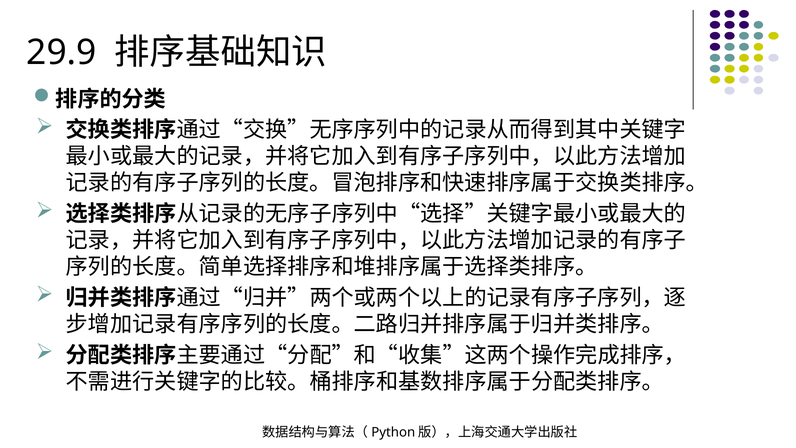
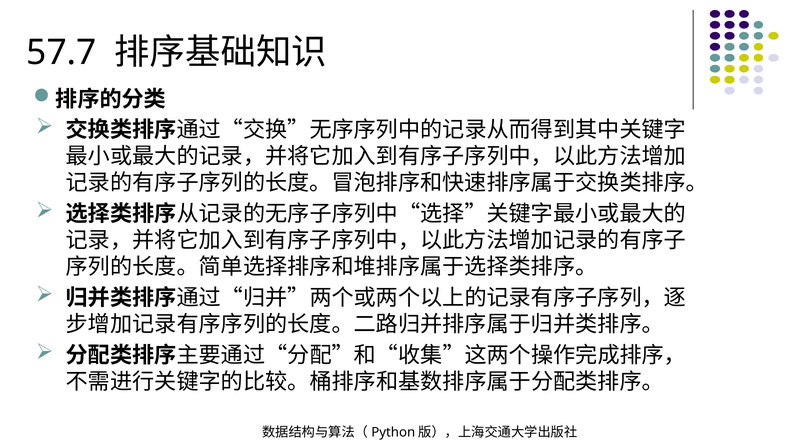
29.9: 29.9 -> 57.7
